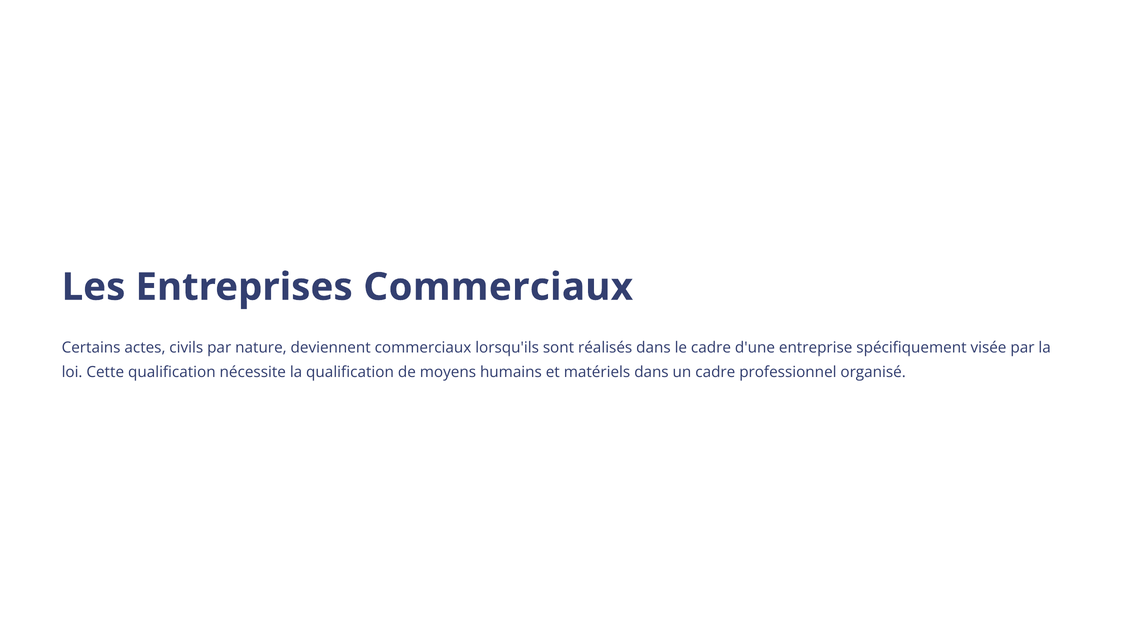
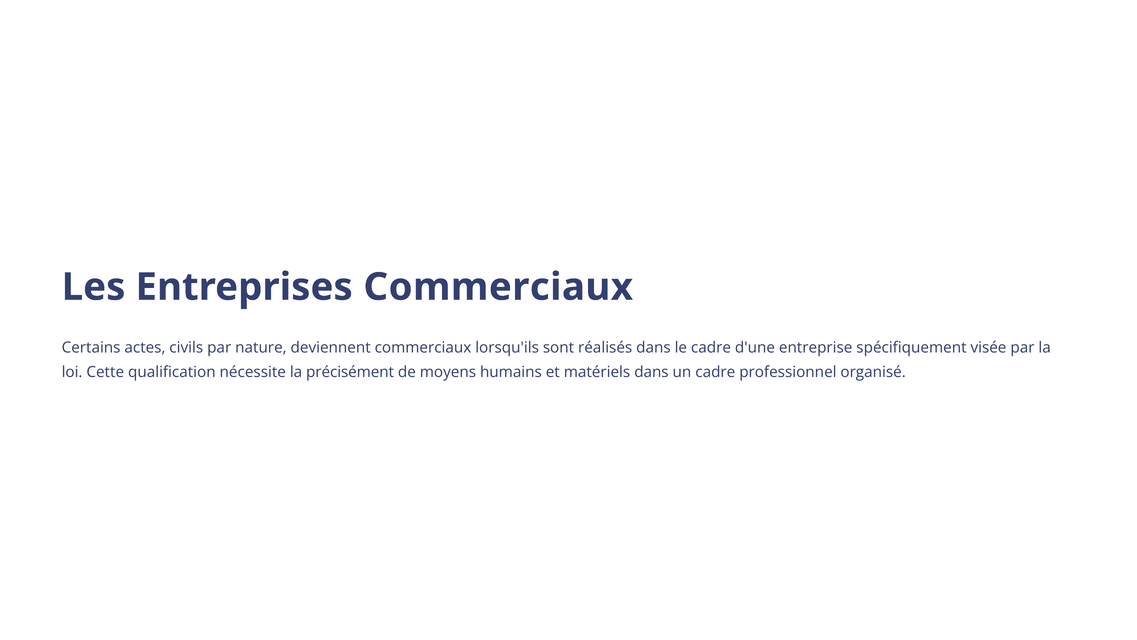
la qualification: qualification -> précisément
